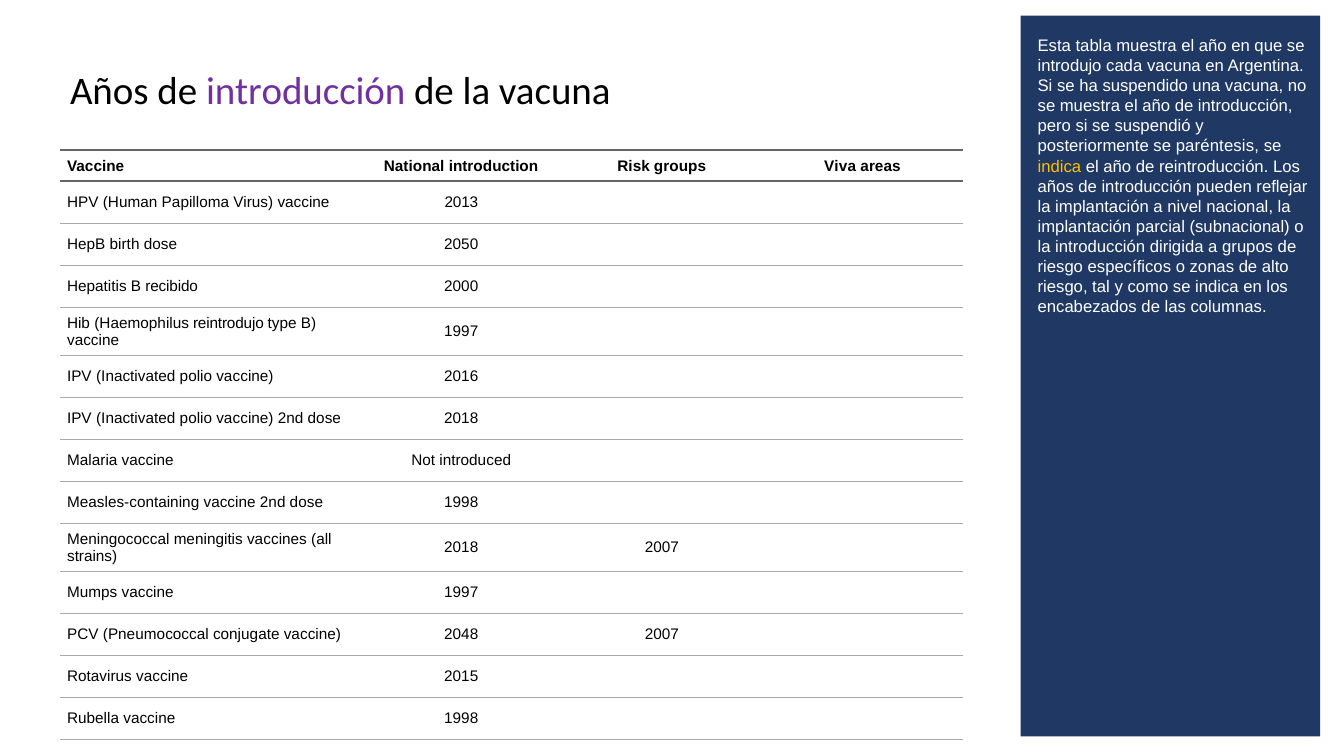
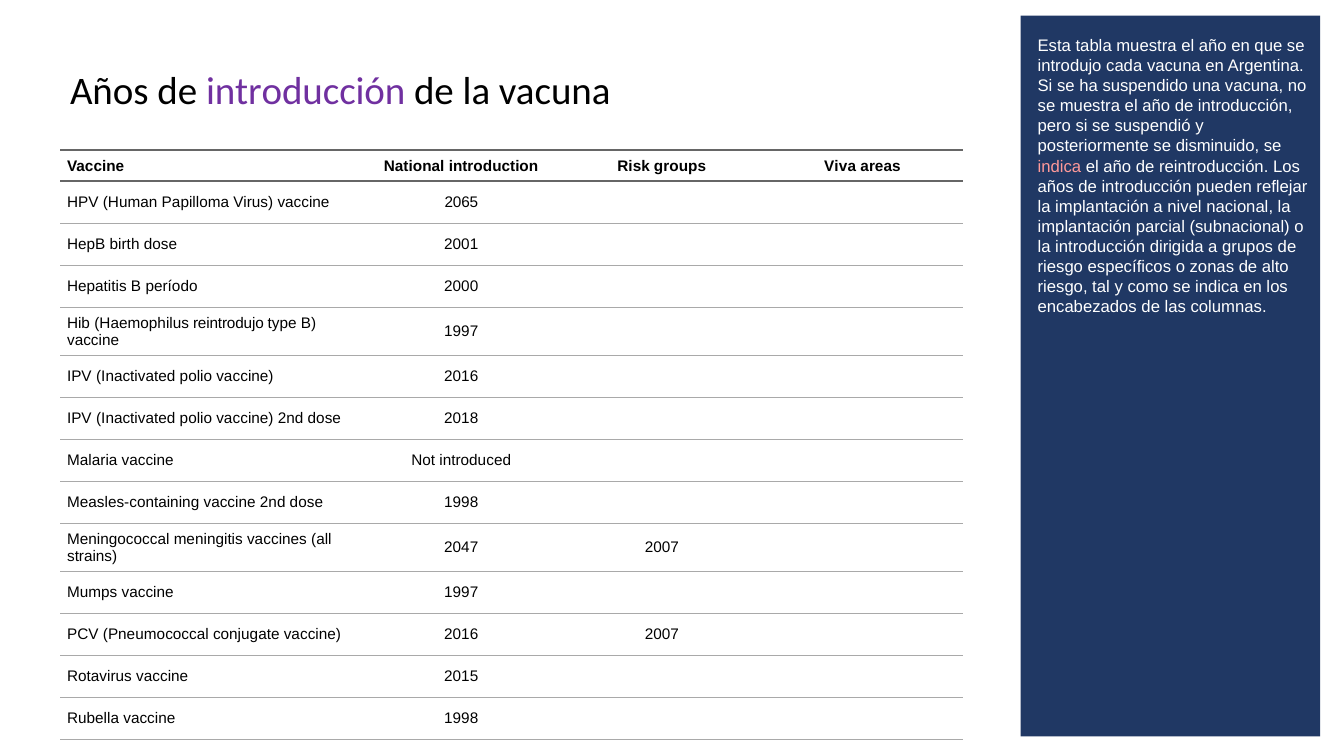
paréntesis: paréntesis -> disminuido
indica at (1059, 167) colour: yellow -> pink
2013: 2013 -> 2065
2050: 2050 -> 2001
recibido: recibido -> período
2018 at (461, 548): 2018 -> 2047
conjugate vaccine 2048: 2048 -> 2016
